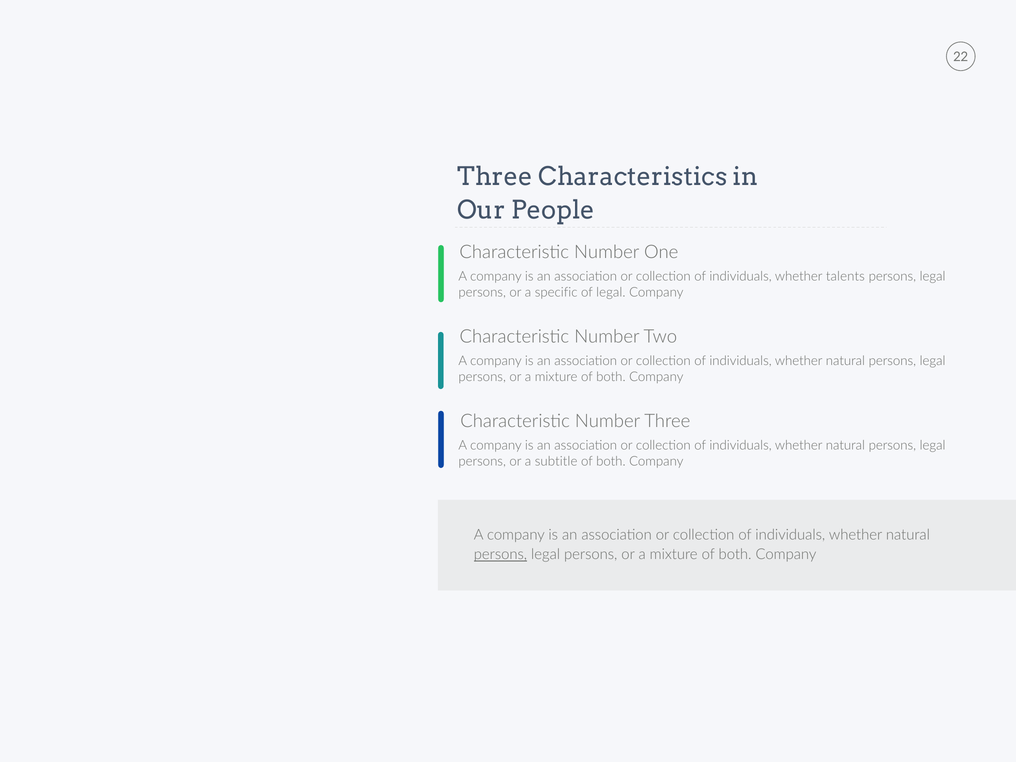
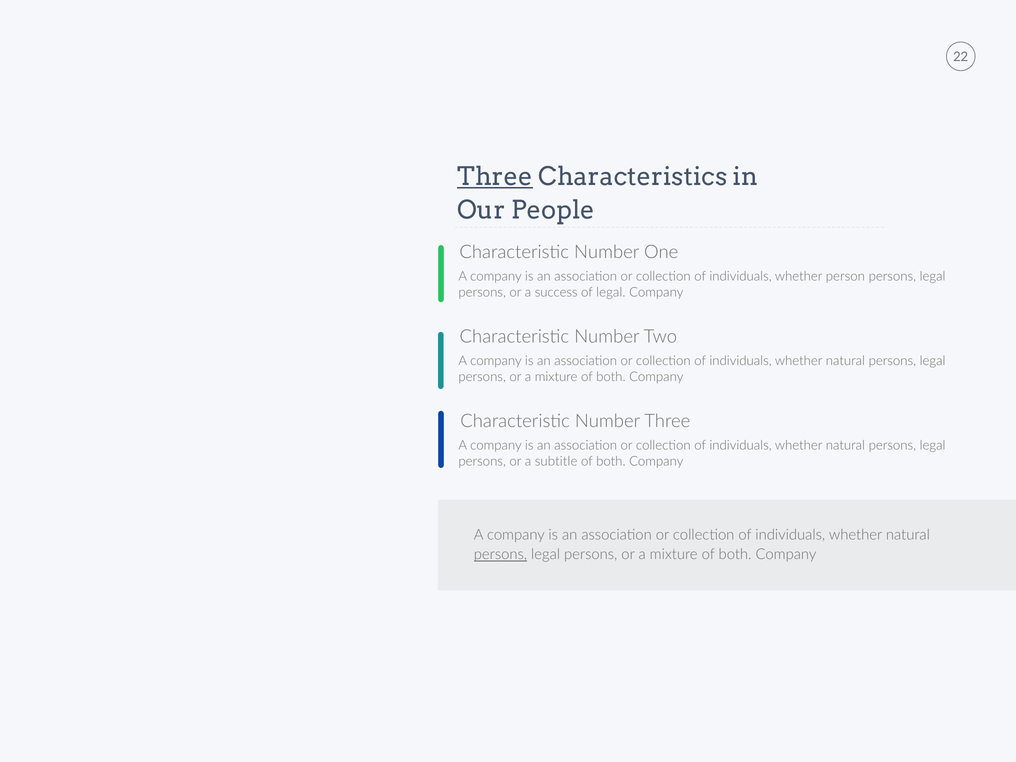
Three at (495, 177) underline: none -> present
talents: talents -> person
specific: specific -> success
